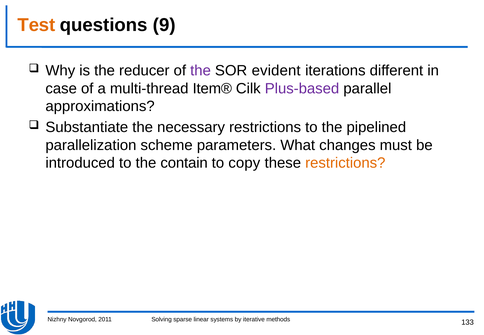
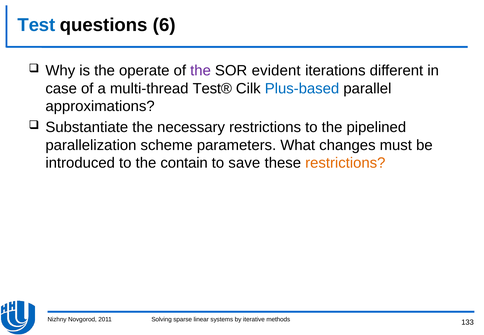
Test colour: orange -> blue
9: 9 -> 6
reducer: reducer -> operate
Item®: Item® -> Test®
Plus-based colour: purple -> blue
copy: copy -> save
